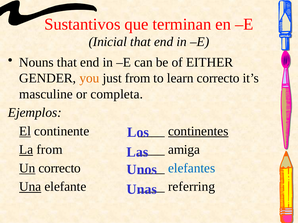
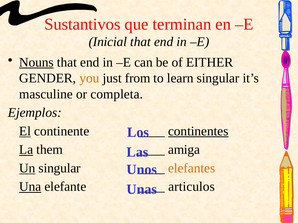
Nouns underline: none -> present
learn correcto: correcto -> singular
La from: from -> them
Un correcto: correcto -> singular
elefantes colour: blue -> orange
referring: referring -> articulos
